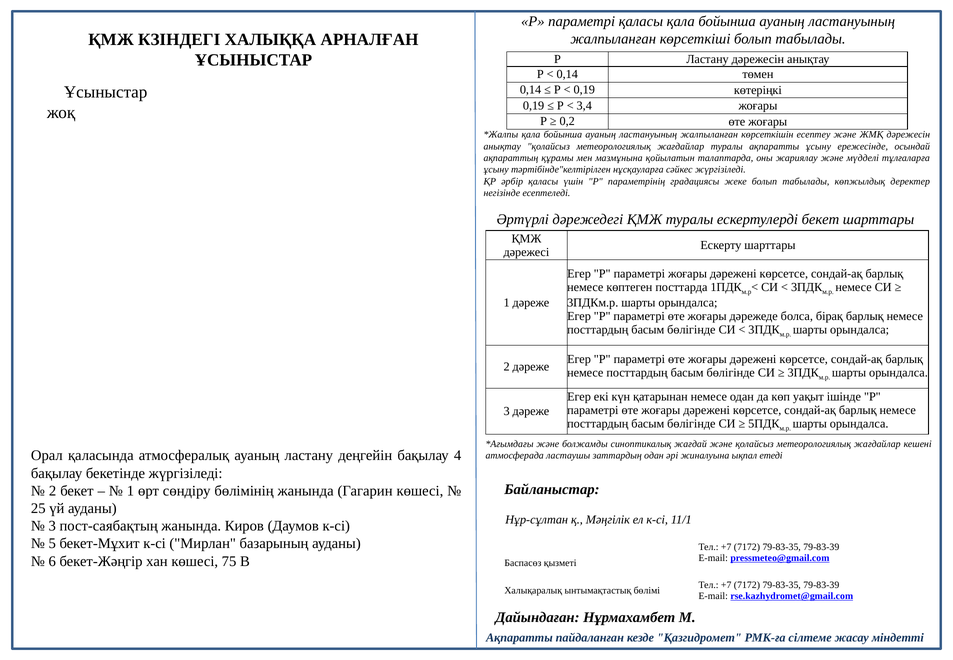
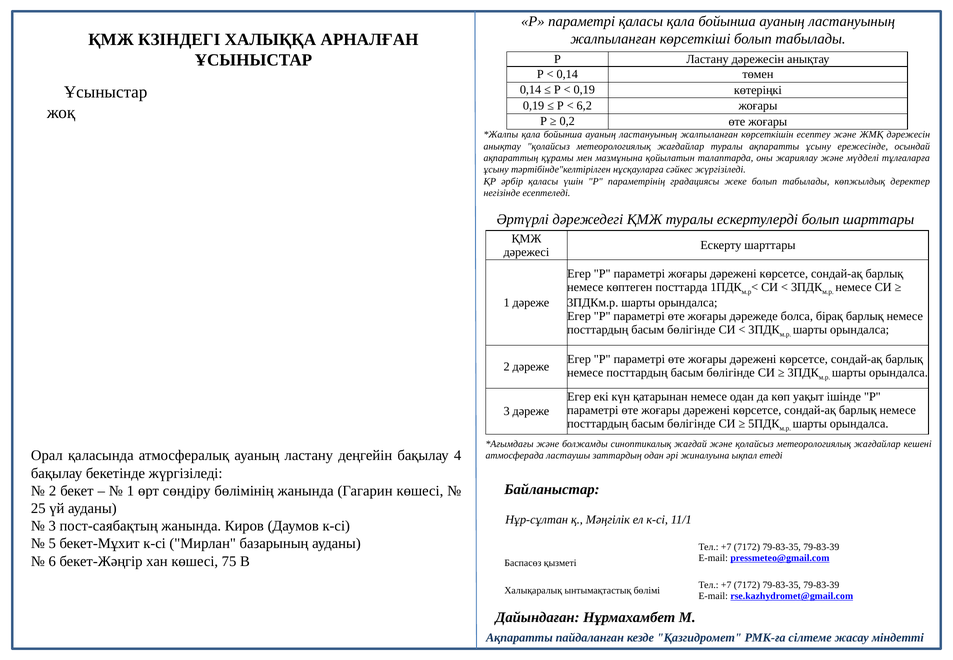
3,4: 3,4 -> 6,2
ескертулерді бекет: бекет -> болып
